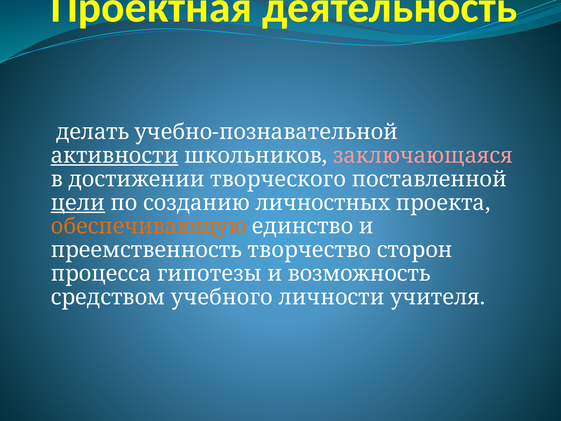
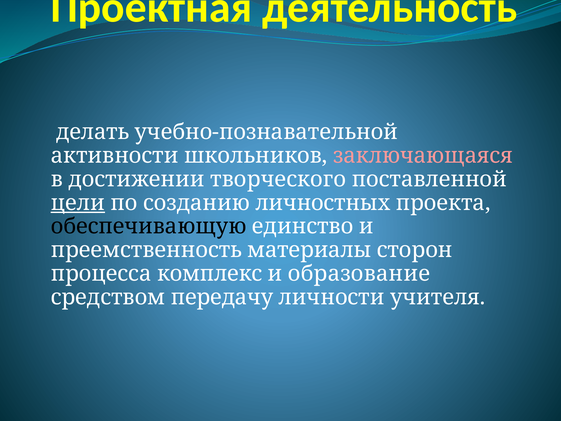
активности underline: present -> none
обеспечивающую colour: orange -> black
творчество: творчество -> материалы
гипотезы: гипотезы -> комплекс
возможность: возможность -> образование
учебного: учебного -> передачу
